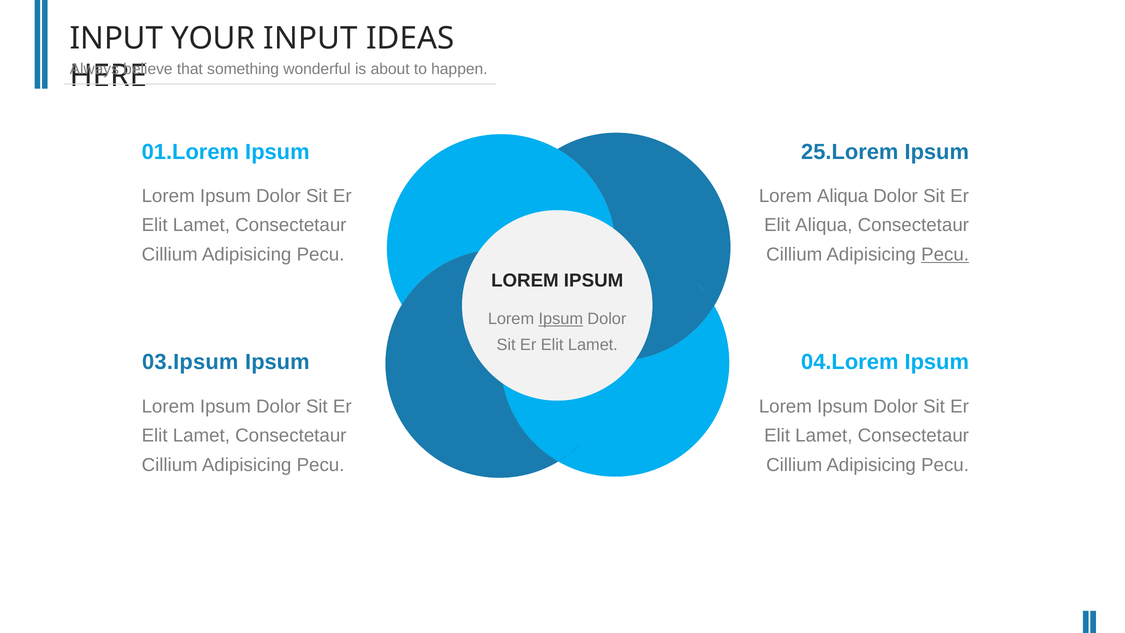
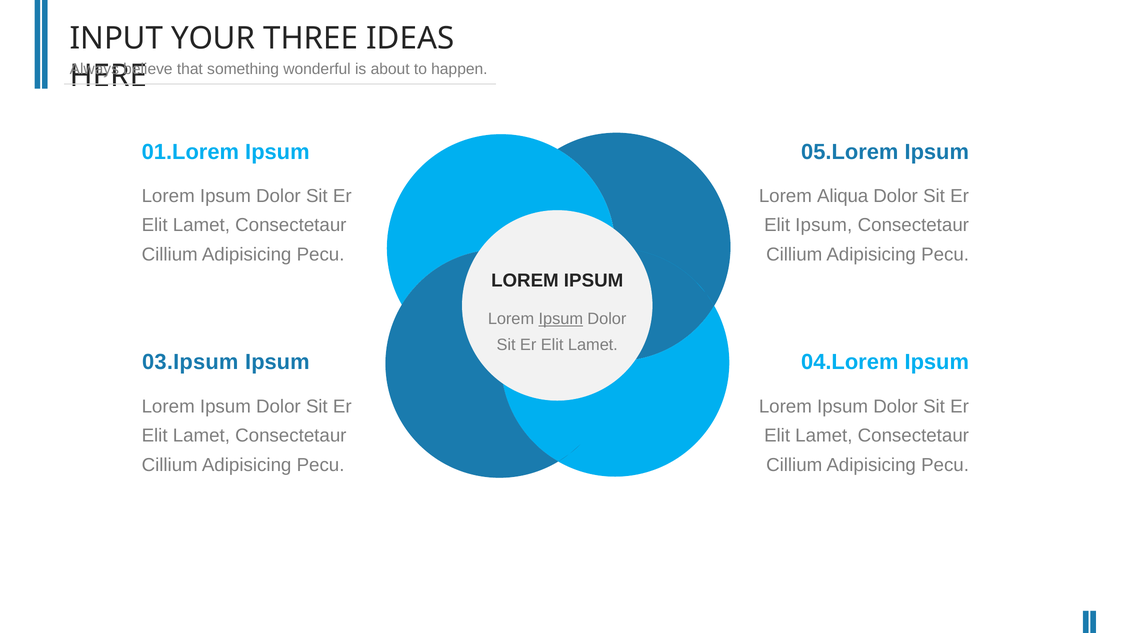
YOUR INPUT: INPUT -> THREE
25.Lorem: 25.Lorem -> 05.Lorem
Elit Aliqua: Aliqua -> Ipsum
Pecu at (945, 254) underline: present -> none
